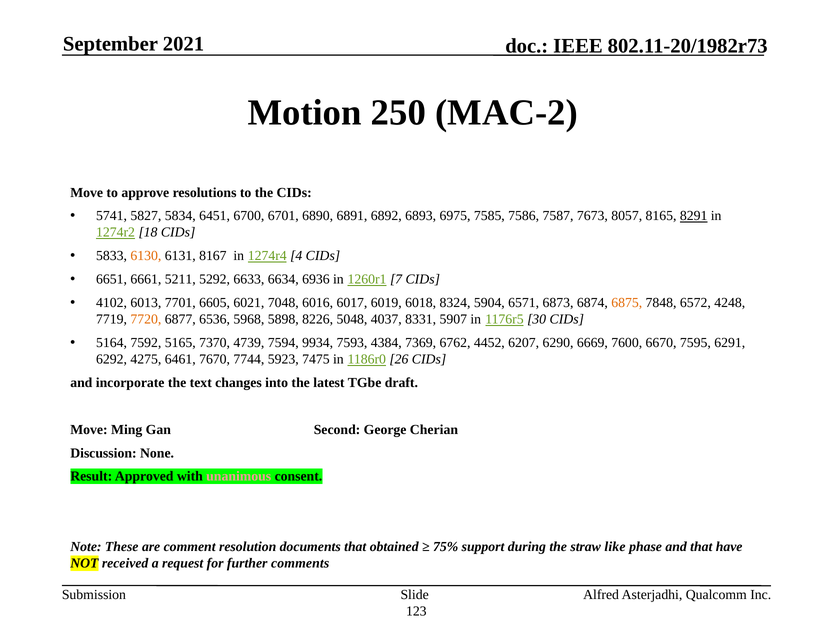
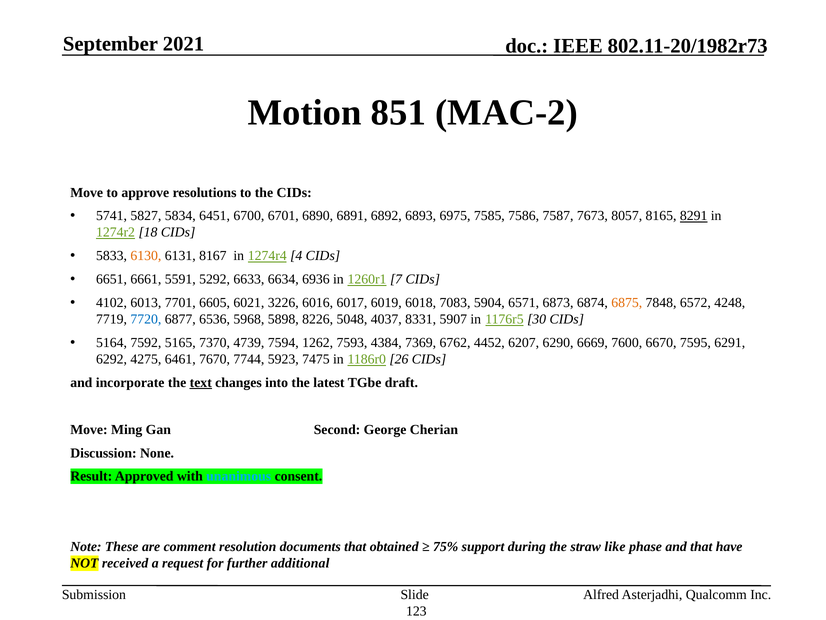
250: 250 -> 851
5211: 5211 -> 5591
7048: 7048 -> 3226
8324: 8324 -> 7083
7720 colour: orange -> blue
9934: 9934 -> 1262
text underline: none -> present
unanimous colour: pink -> light blue
comments: comments -> additional
